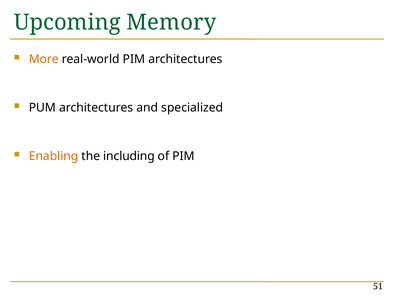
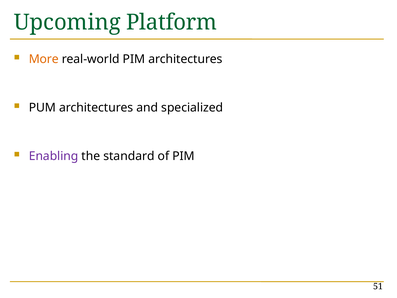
Memory: Memory -> Platform
Enabling colour: orange -> purple
including: including -> standard
